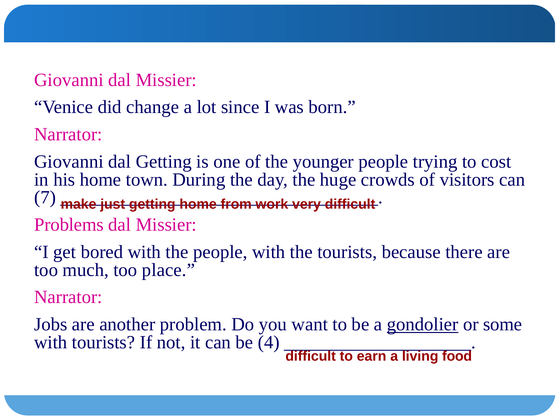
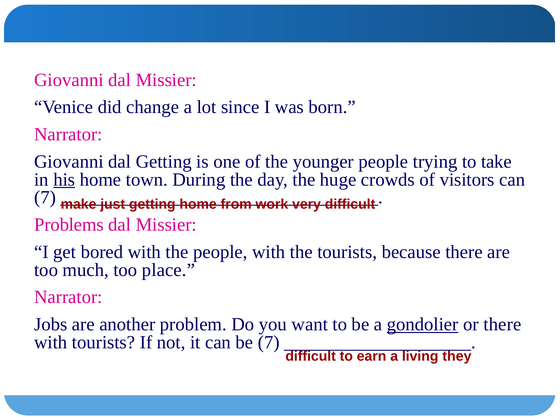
cost: cost -> take
his underline: none -> present
or some: some -> there
be 4: 4 -> 7
food: food -> they
